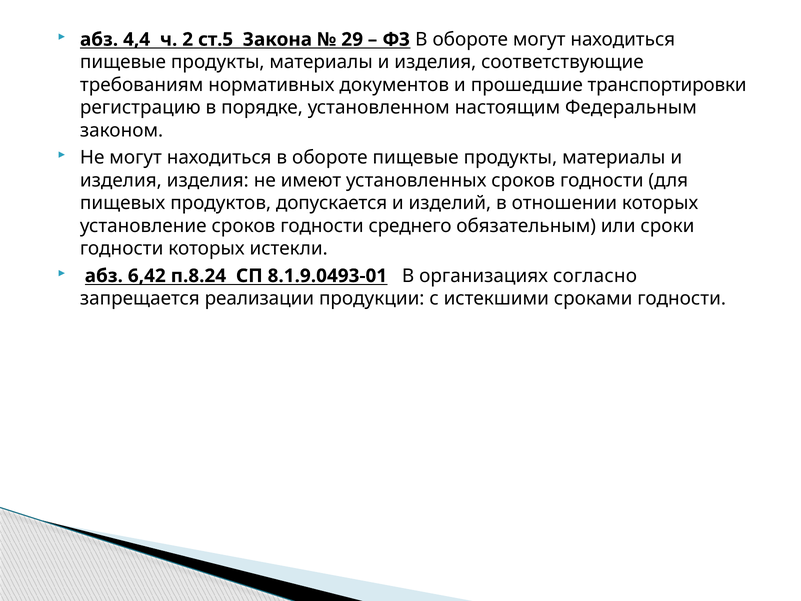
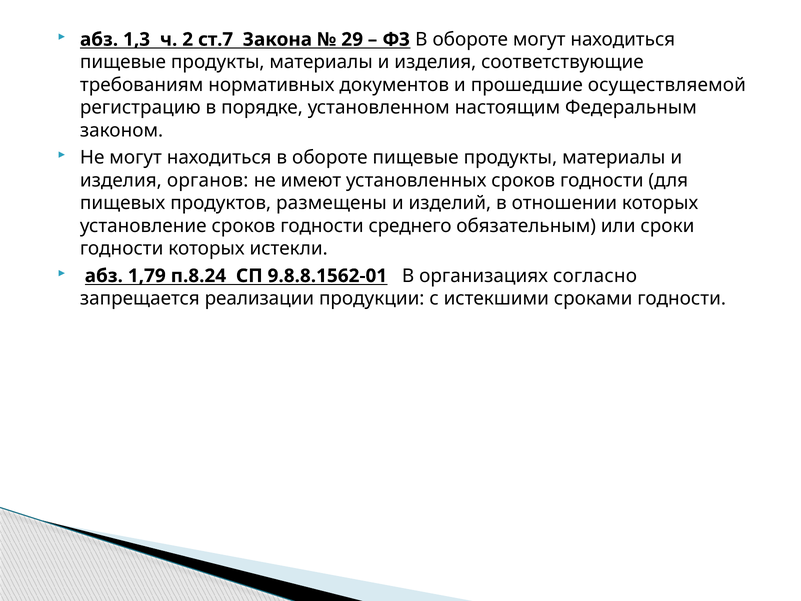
4,4: 4,4 -> 1,3
ст.5: ст.5 -> ст.7
транспортировки: транспортировки -> осуществляемой
изделия изделия: изделия -> органов
допускается: допускается -> размещены
6,42: 6,42 -> 1,79
8.1.9.0493-01: 8.1.9.0493-01 -> 9.8.8.1562-01
